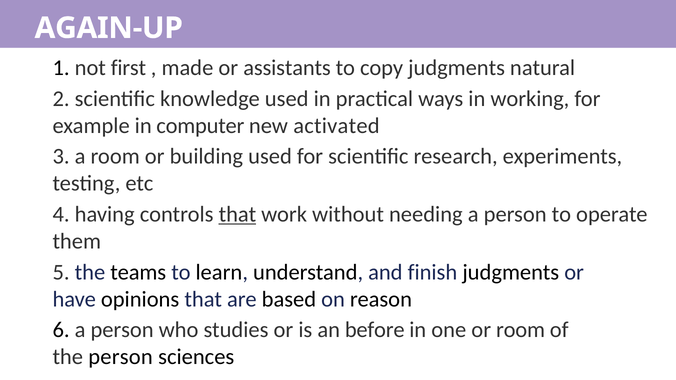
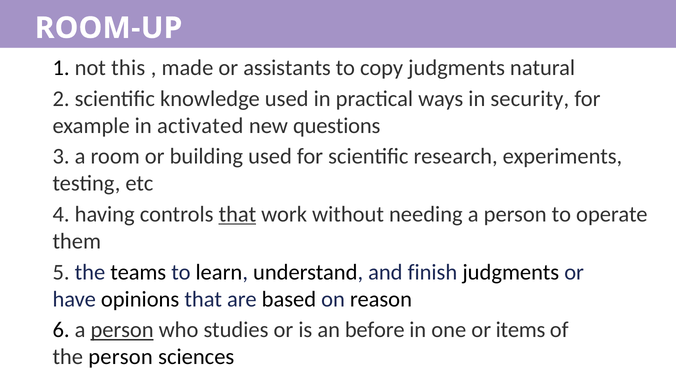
AGAIN-UP: AGAIN-UP -> ROOM-UP
first: first -> this
working: working -> security
computer: computer -> activated
activated: activated -> questions
person at (122, 330) underline: none -> present
or room: room -> items
